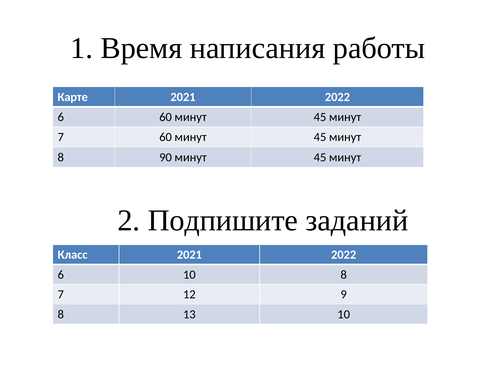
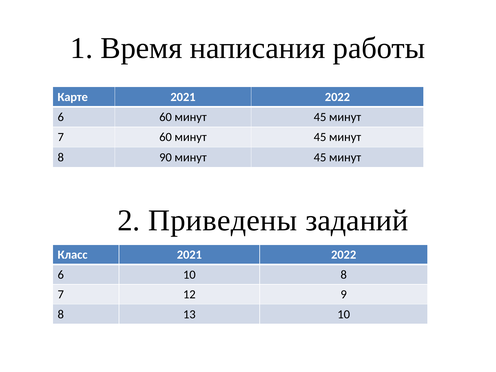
Подпишите: Подпишите -> Приведены
